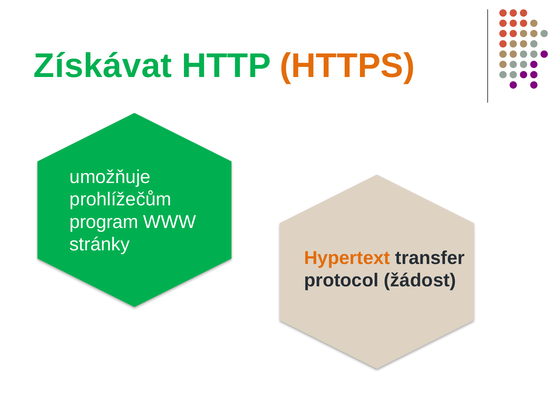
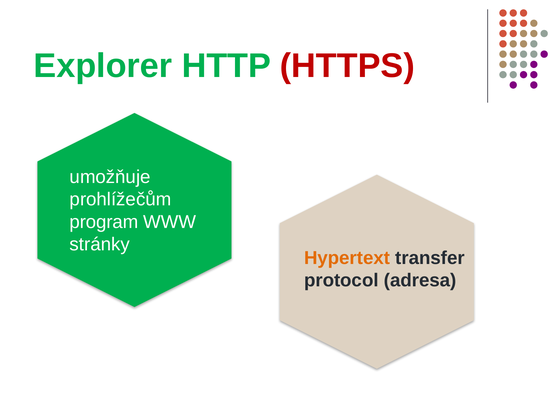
Získávat: Získávat -> Explorer
HTTPS colour: orange -> red
žádost: žádost -> adresa
